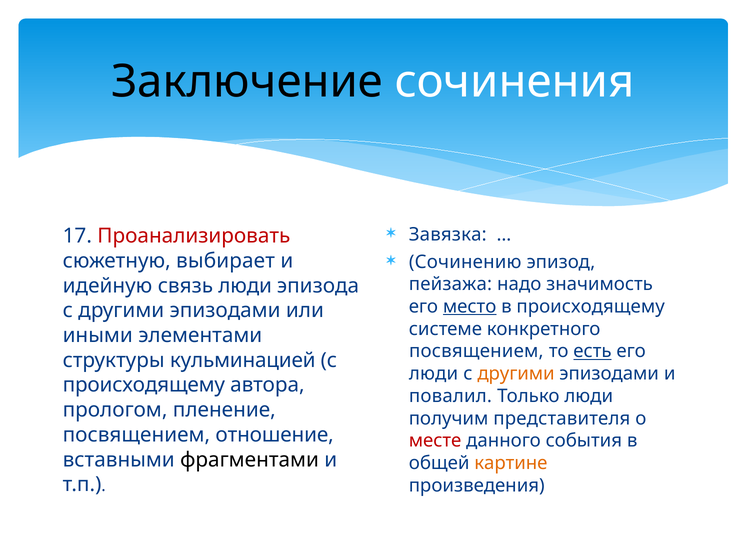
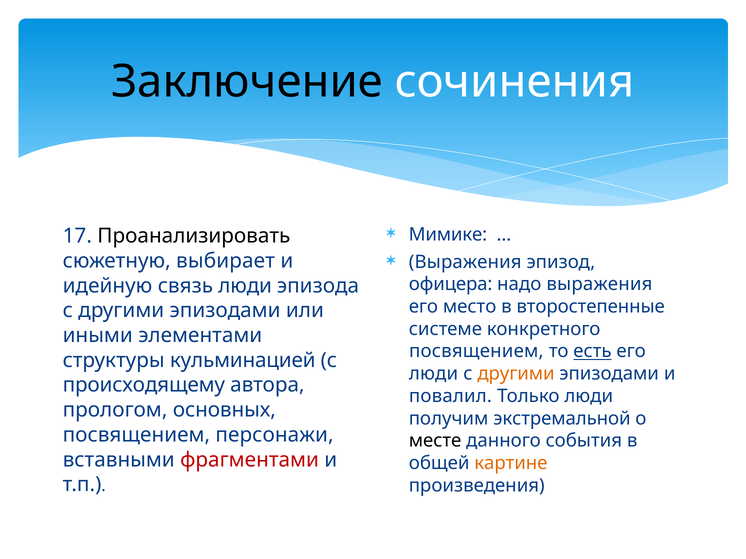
Завязка: Завязка -> Мимике
Проанализировать colour: red -> black
Сочинению at (465, 262): Сочинению -> Выражения
пейзажа: пейзажа -> офицера
надо значимость: значимость -> выражения
место underline: present -> none
в происходящему: происходящему -> второстепенные
пленение: пленение -> основных
представителя: представителя -> экстремальной
отношение: отношение -> персонажи
месте colour: red -> black
фрагментами colour: black -> red
